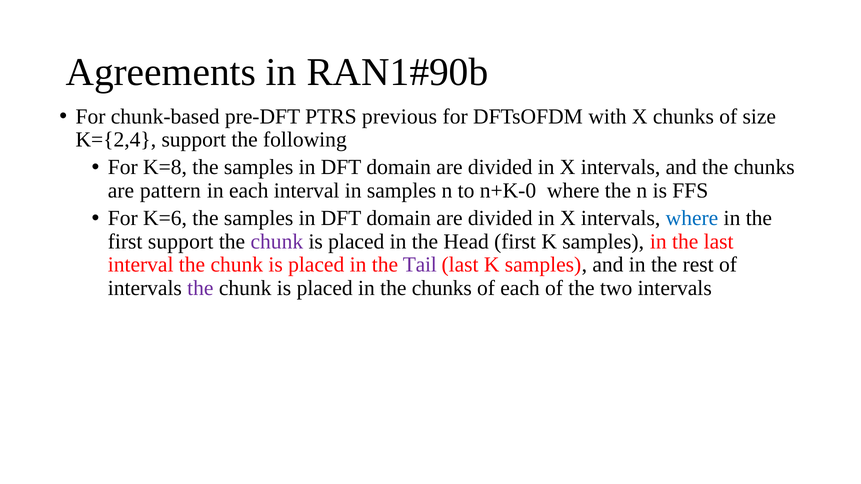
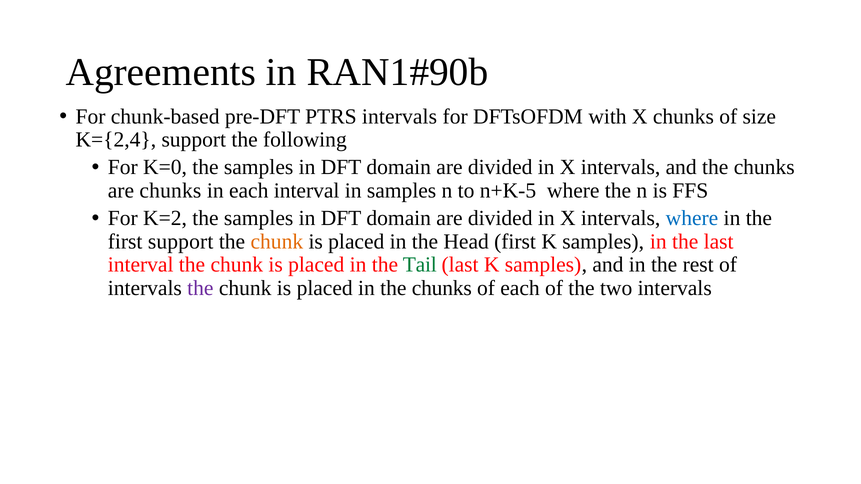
PTRS previous: previous -> intervals
K=8: K=8 -> K=0
are pattern: pattern -> chunks
n+K-0: n+K-0 -> n+K-5
K=6: K=6 -> K=2
chunk at (277, 242) colour: purple -> orange
Tail colour: purple -> green
